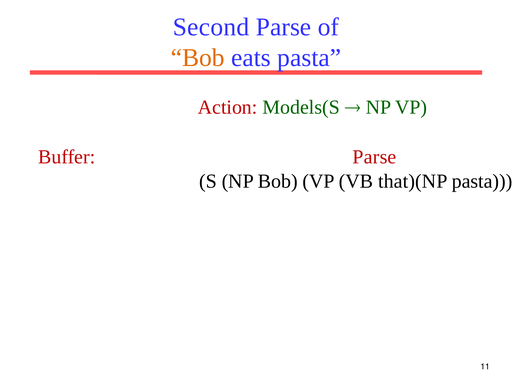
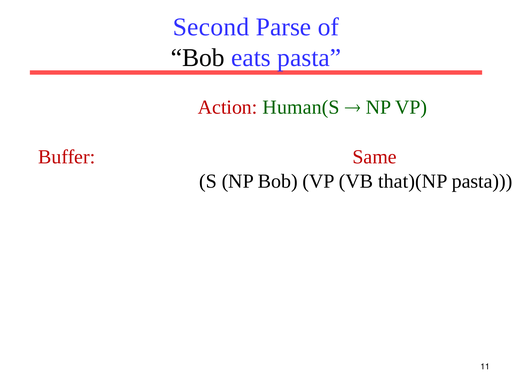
Bob at (198, 58) colour: orange -> black
Models(S: Models(S -> Human(S
Buffer Parse: Parse -> Same
